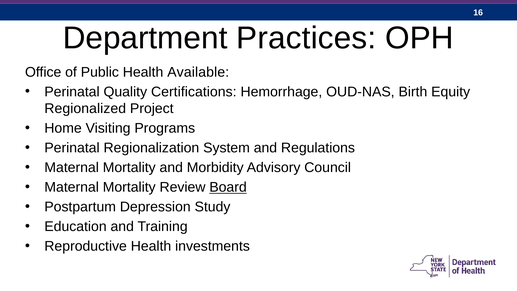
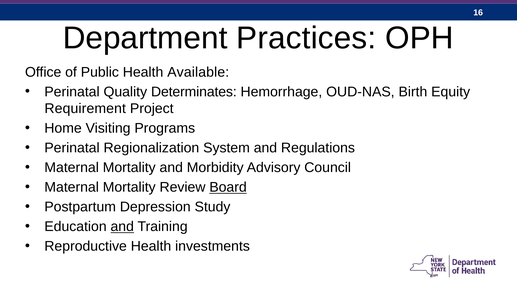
Certifications: Certifications -> Determinates
Regionalized: Regionalized -> Requirement
and at (122, 227) underline: none -> present
